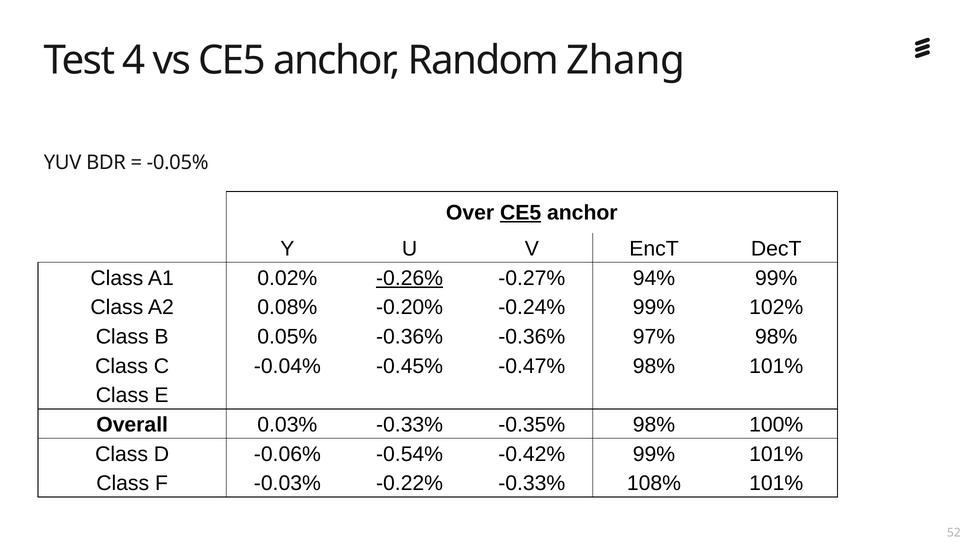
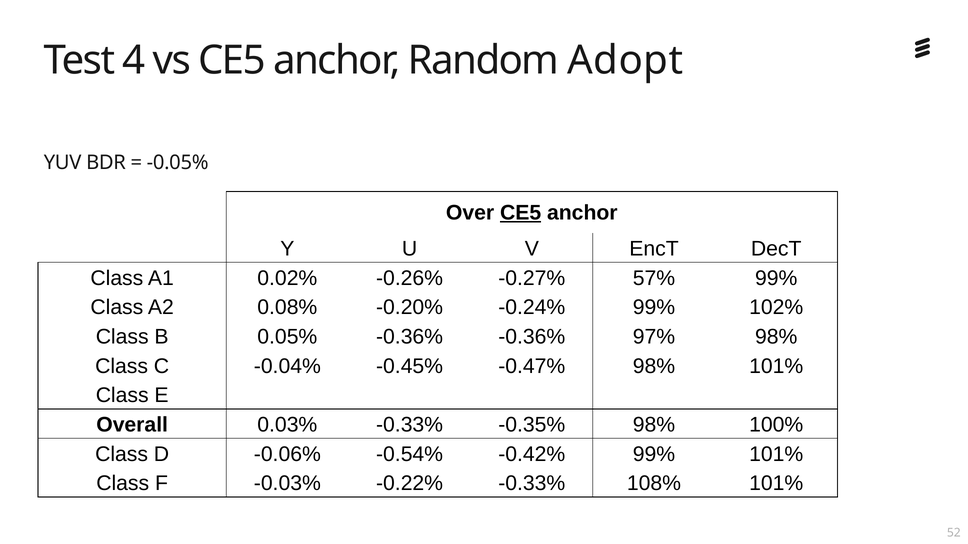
Zhang: Zhang -> Adopt
-0.26% underline: present -> none
94%: 94% -> 57%
